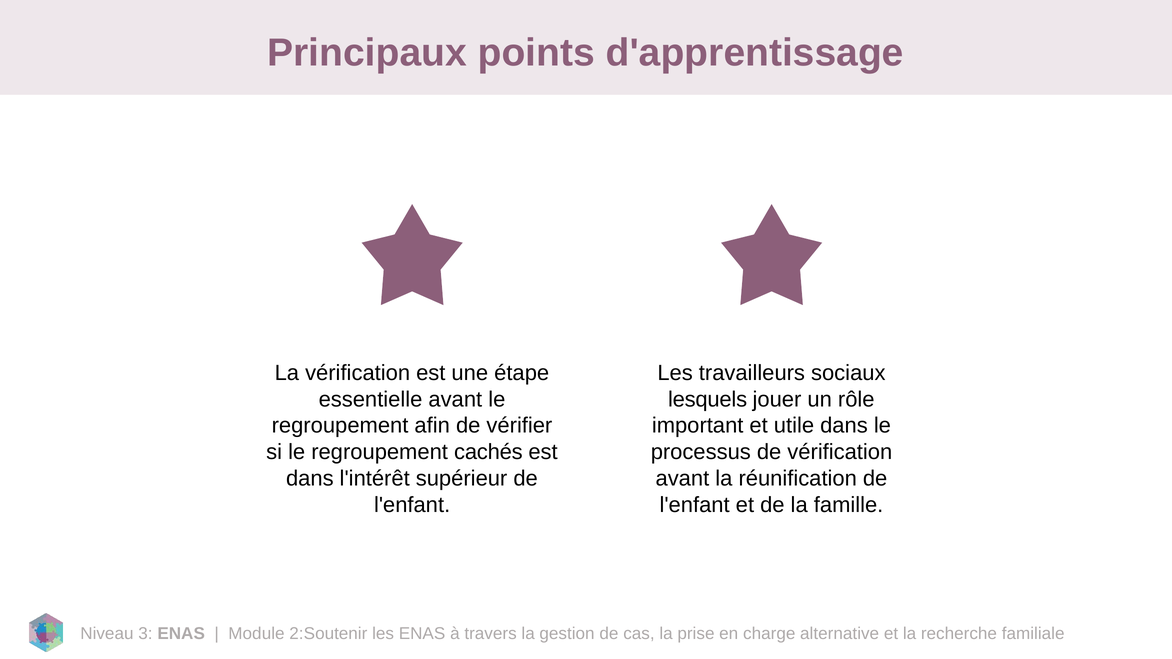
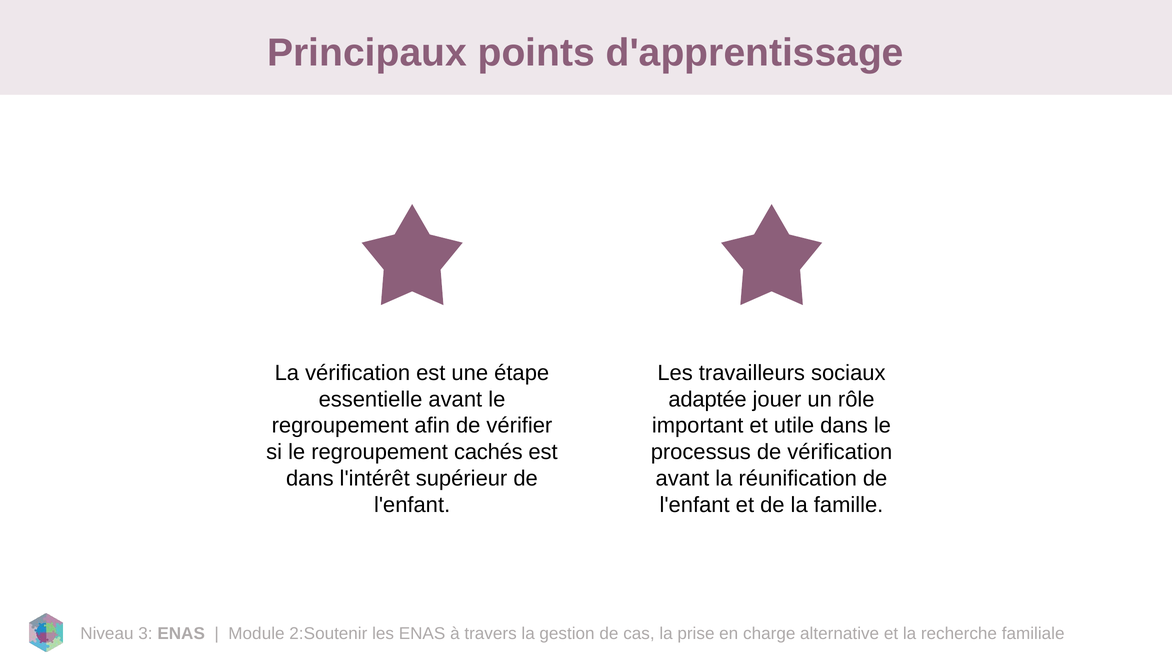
lesquels: lesquels -> adaptée
